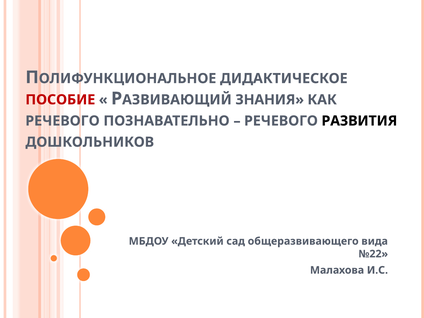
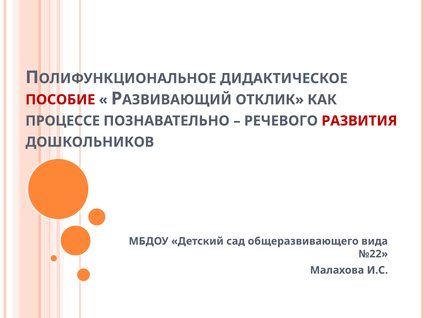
ЗНАНИЯ: ЗНАНИЯ -> ОТКЛИК
РЕЧЕВОГО at (63, 121): РЕЧЕВОГО -> ПРОЦЕССЕ
РАЗВИТИЯ colour: black -> red
